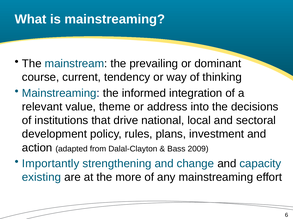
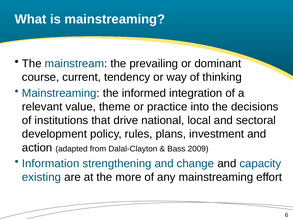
address: address -> practice
Importantly: Importantly -> Information
